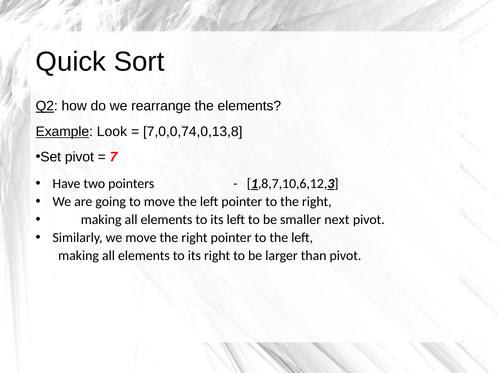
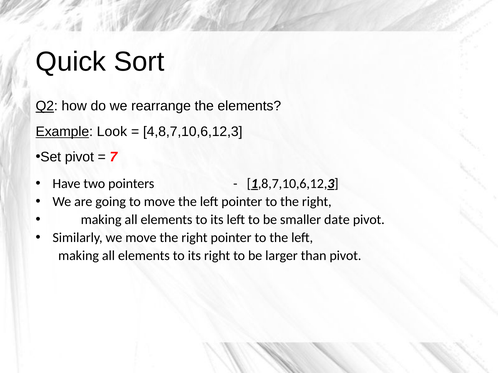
7,0,0,74,0,13,8: 7,0,0,74,0,13,8 -> 4,8,7,10,6,12,3
next: next -> date
